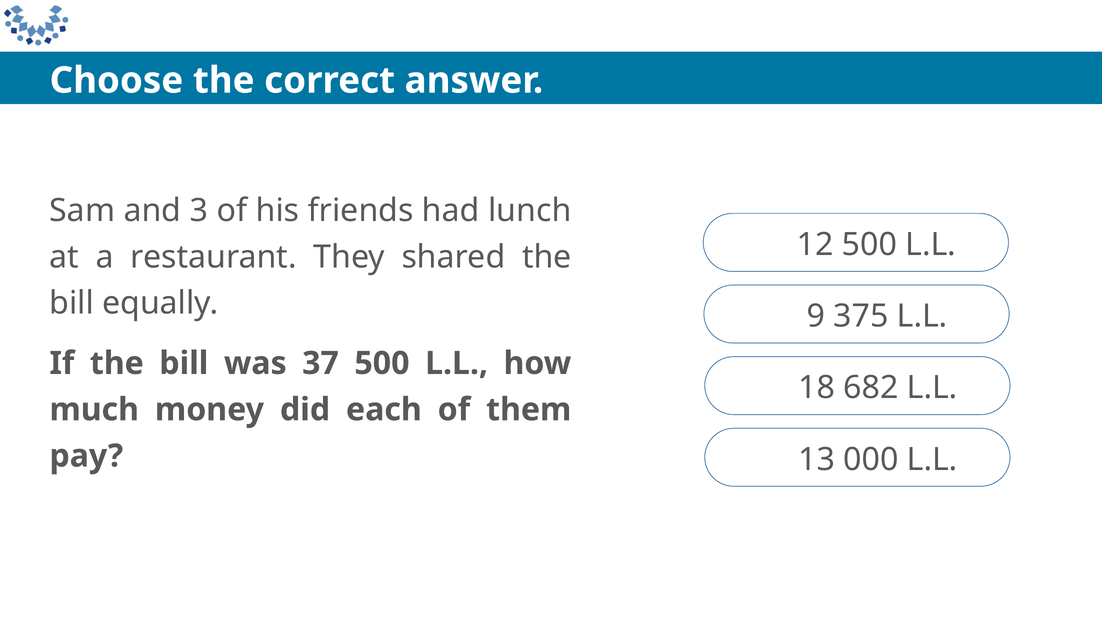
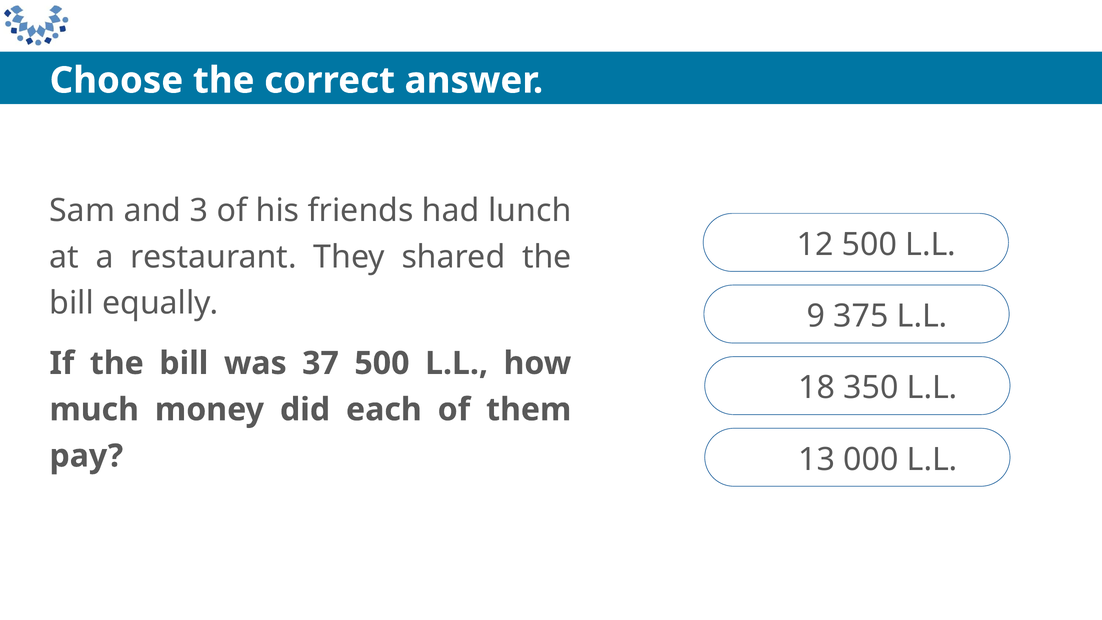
682: 682 -> 350
